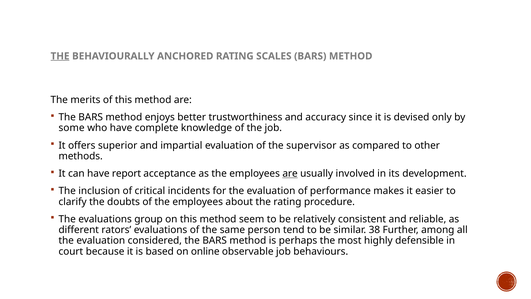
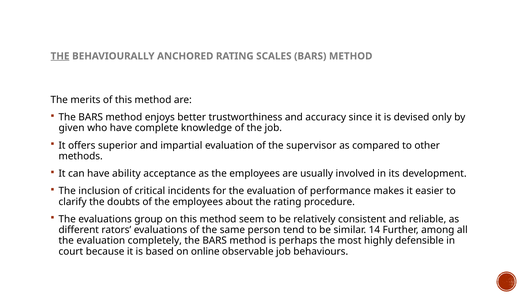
some: some -> given
report: report -> ability
are at (290, 173) underline: present -> none
38: 38 -> 14
considered: considered -> completely
